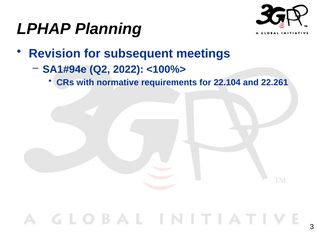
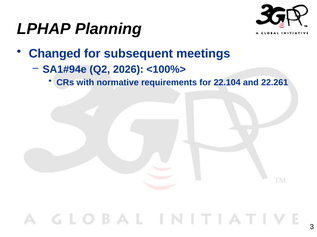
Revision: Revision -> Changed
2022: 2022 -> 2026
